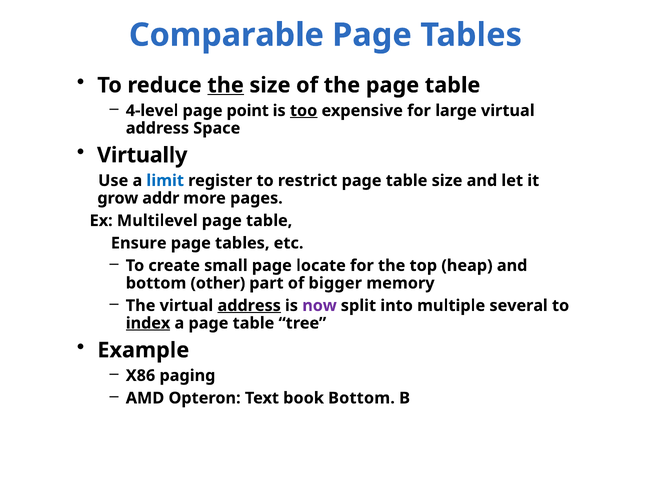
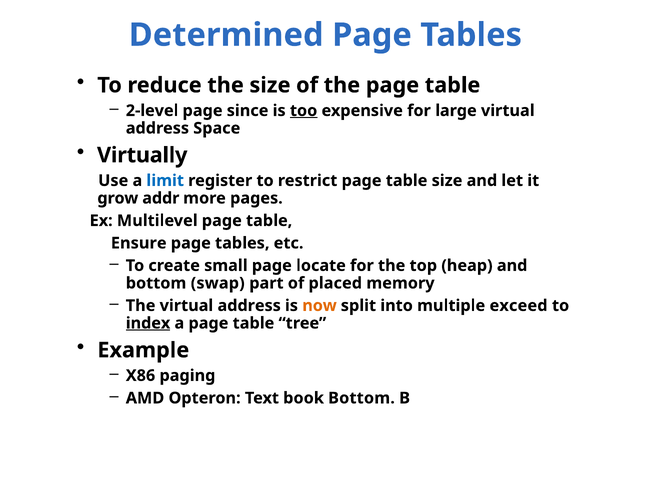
Comparable: Comparable -> Determined
the at (226, 85) underline: present -> none
4-level: 4-level -> 2-level
point: point -> since
other: other -> swap
bigger: bigger -> placed
address at (249, 306) underline: present -> none
now colour: purple -> orange
several: several -> exceed
